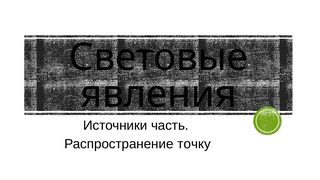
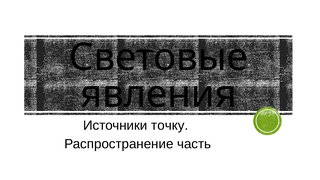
часть: часть -> точку
точку: точку -> часть
